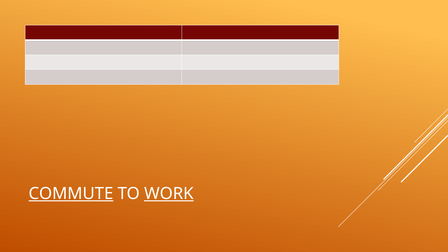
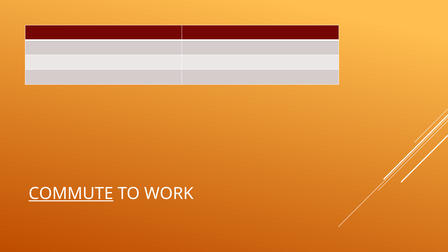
WORK underline: present -> none
